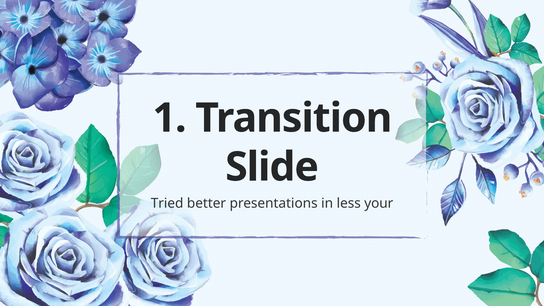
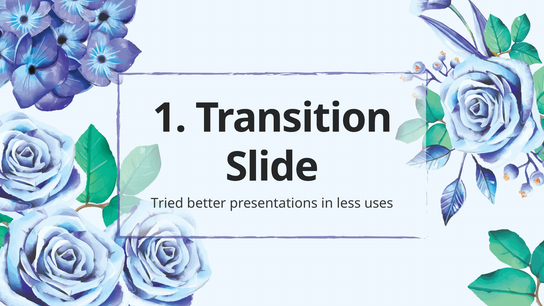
your: your -> uses
